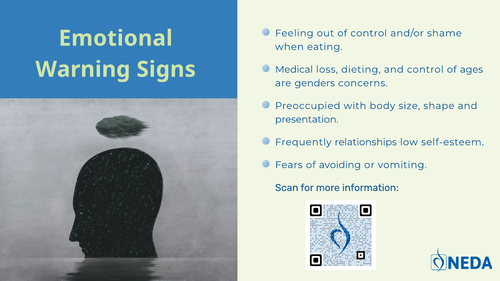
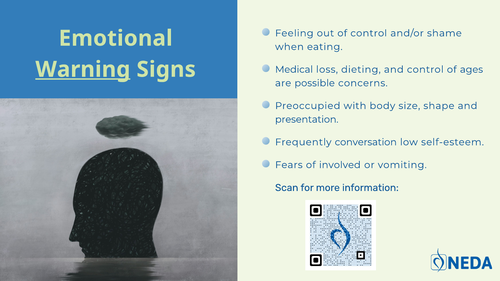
Warning underline: none -> present
genders: genders -> possible
relationships: relationships -> conversation
avoiding: avoiding -> involved
